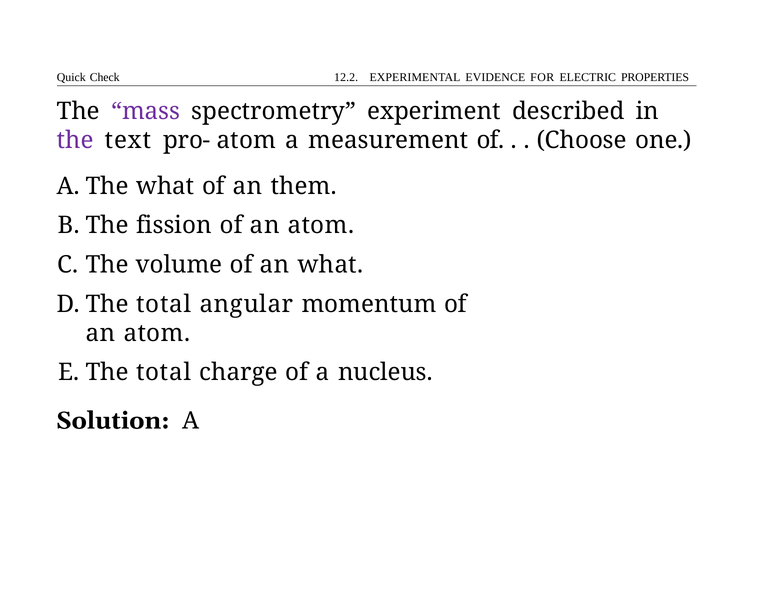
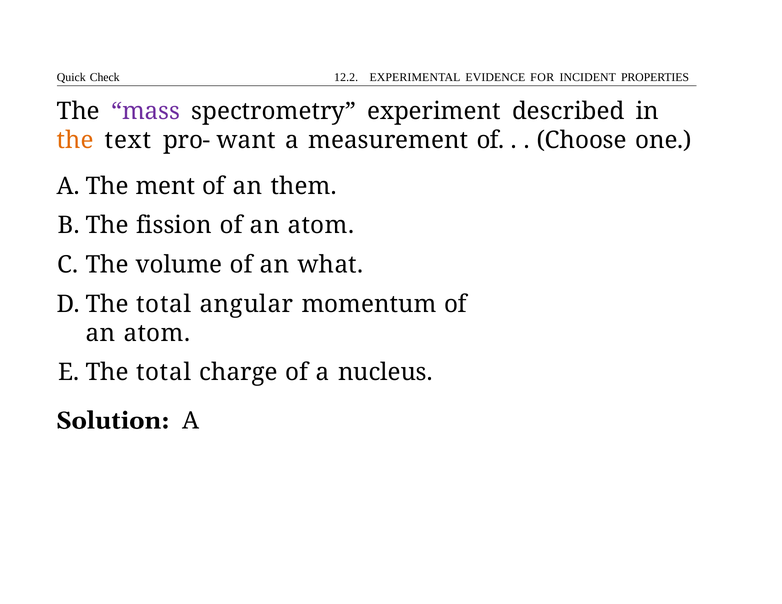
ELECTRIC: ELECTRIC -> INCIDENT
the at (75, 140) colour: purple -> orange
pro- atom: atom -> want
what at (165, 186): what -> ment
